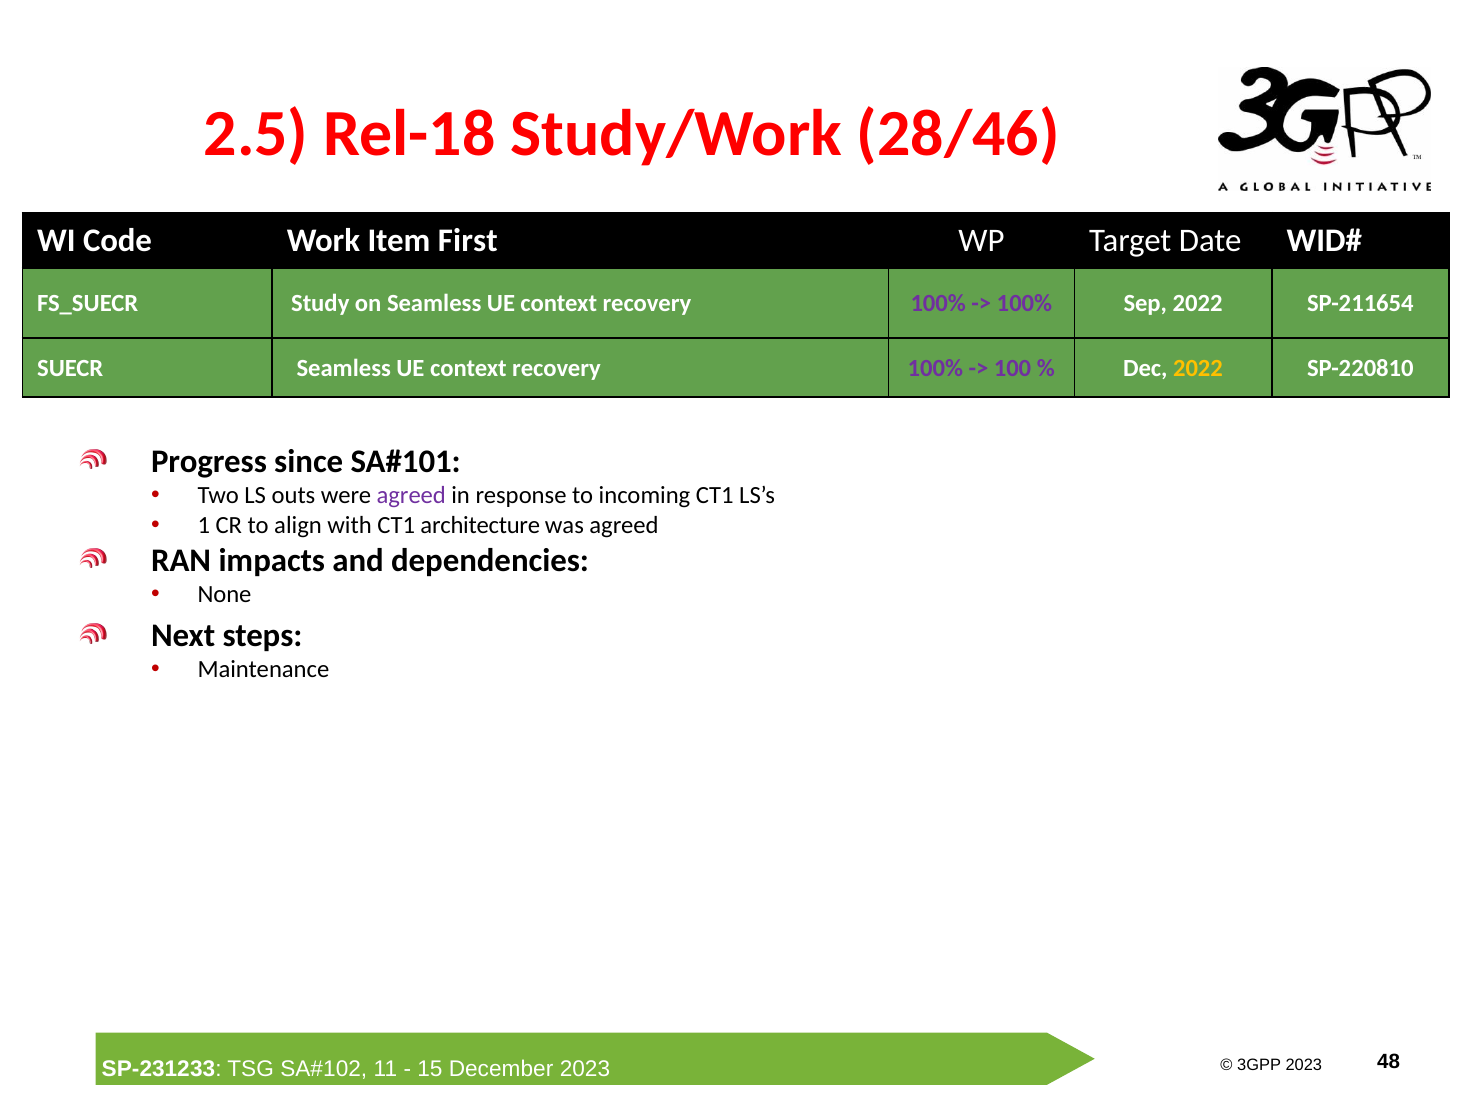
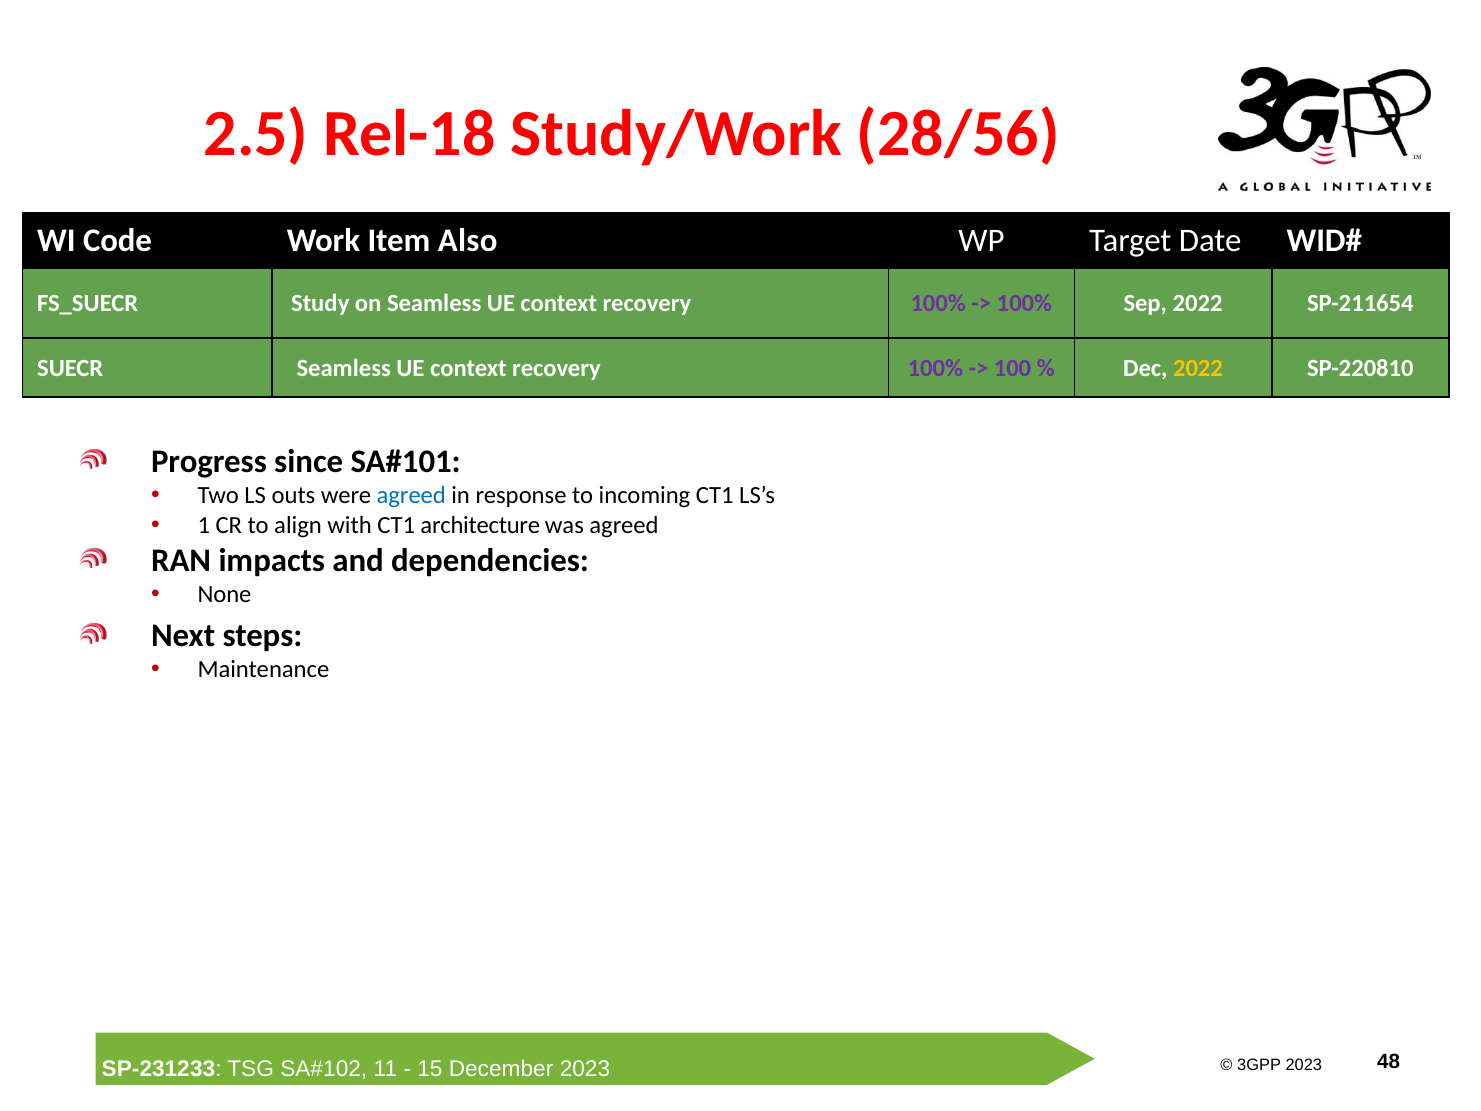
28/46: 28/46 -> 28/56
First: First -> Also
agreed at (411, 496) colour: purple -> blue
